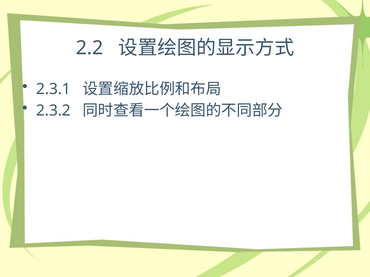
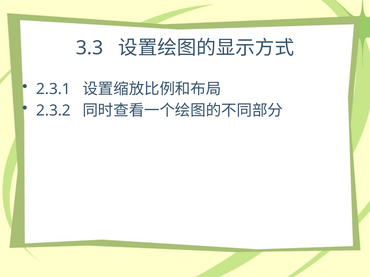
2.2: 2.2 -> 3.3
